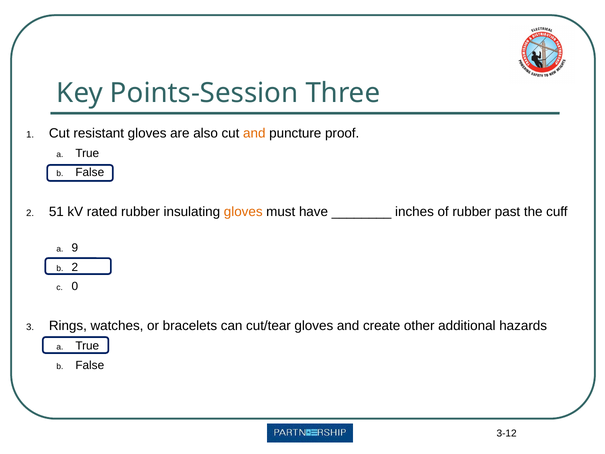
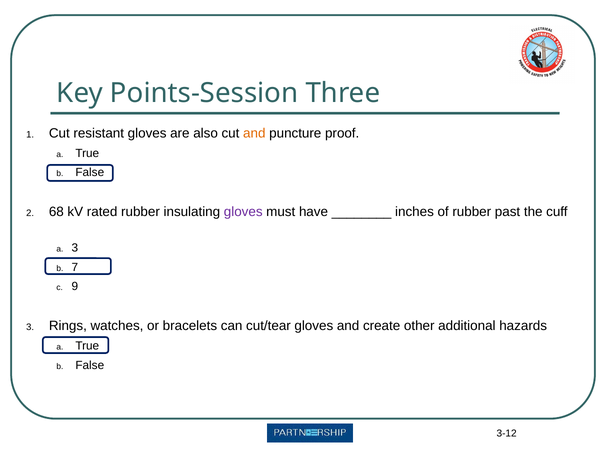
51: 51 -> 68
gloves at (243, 212) colour: orange -> purple
9 at (75, 248): 9 -> 3
2 at (75, 267): 2 -> 7
0: 0 -> 9
